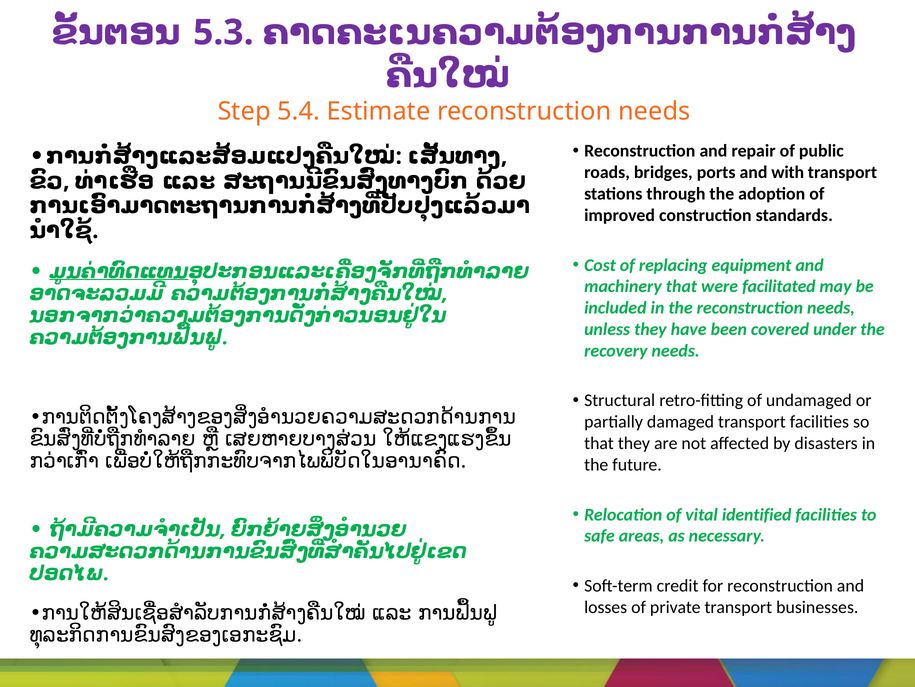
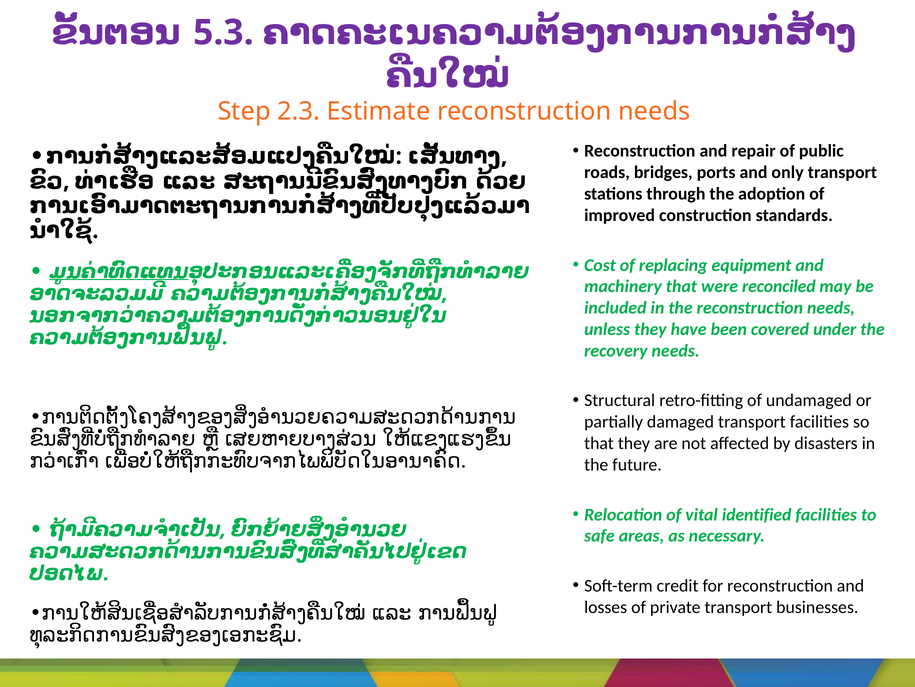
5.4: 5.4 -> 2.3
with: with -> only
facilitated: facilitated -> reconciled
